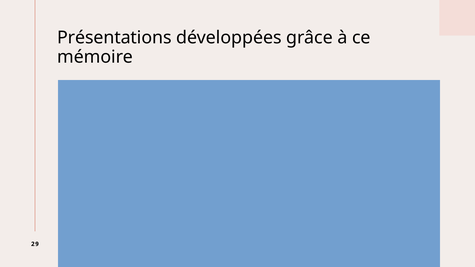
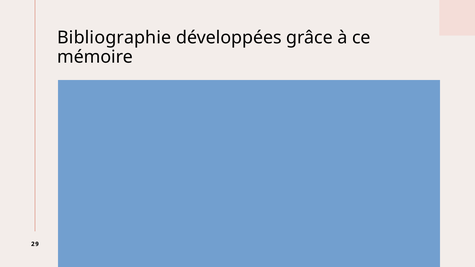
Présentations: Présentations -> Bibliographie
